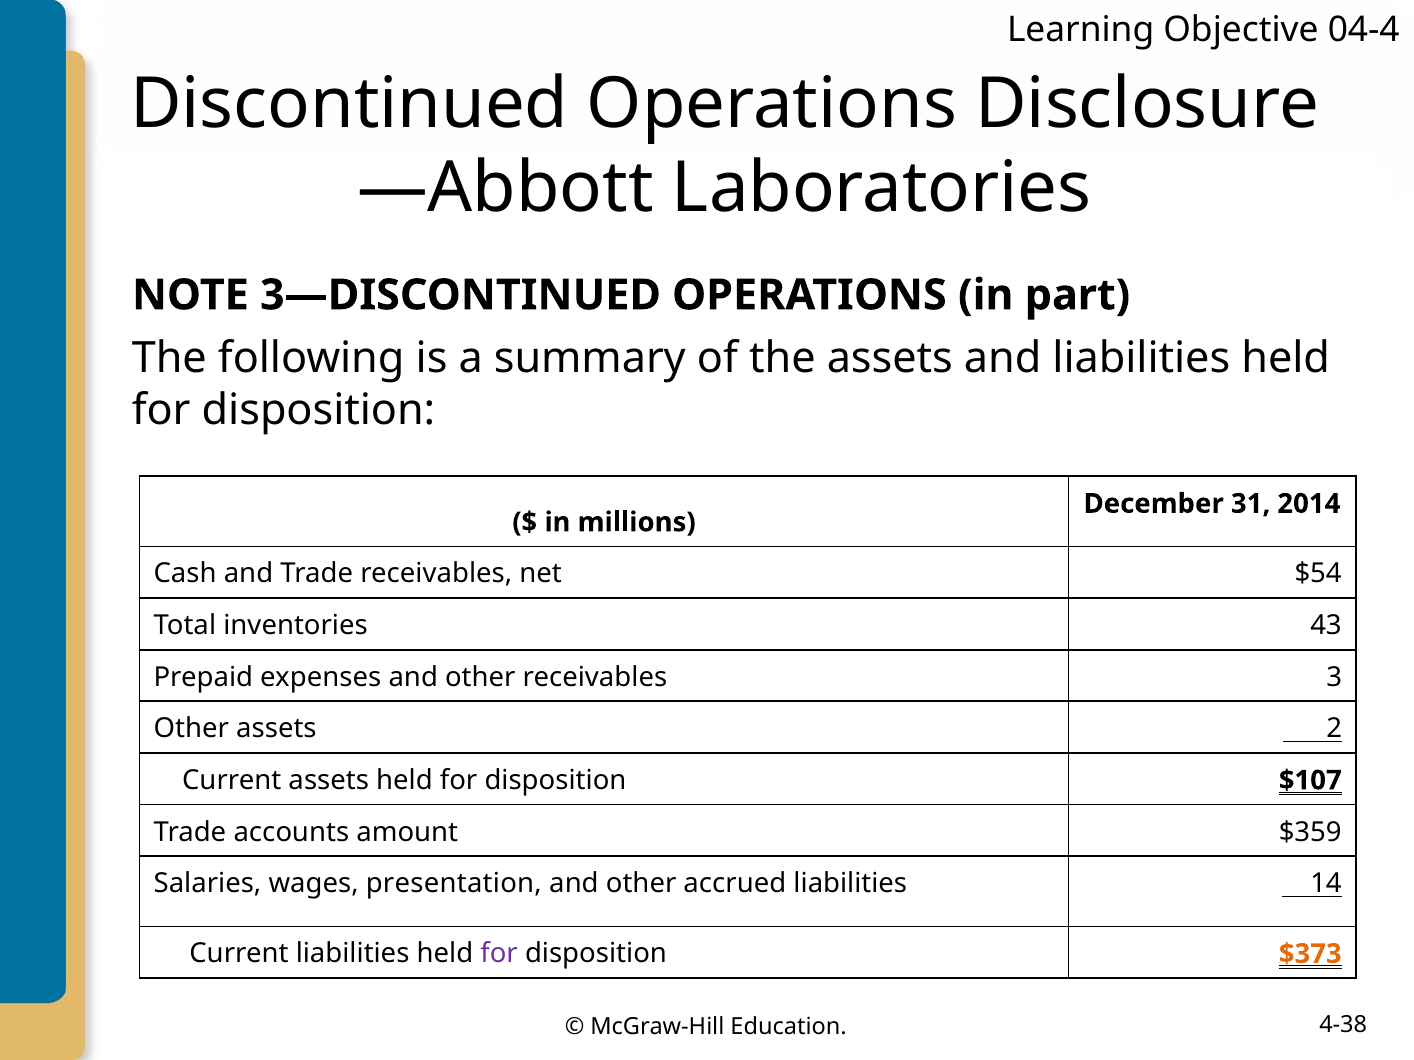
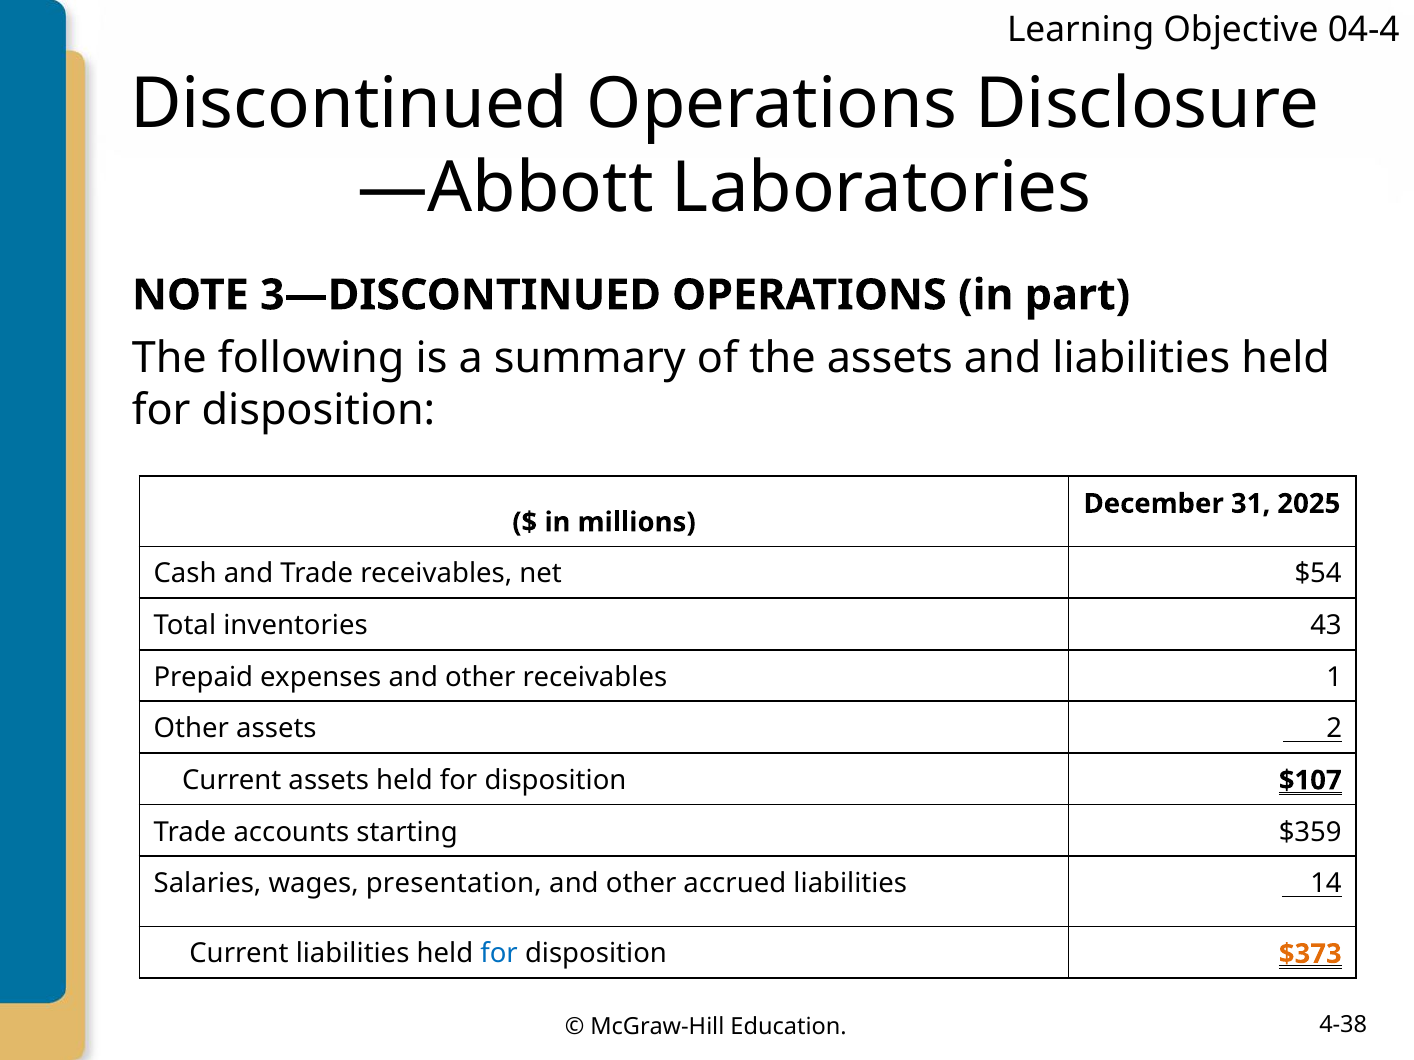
2014: 2014 -> 2025
3: 3 -> 1
amount: amount -> starting
for at (499, 954) colour: purple -> blue
